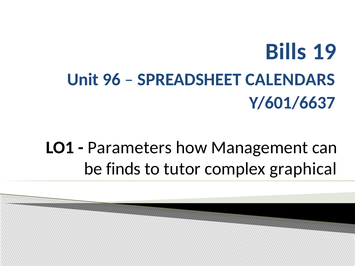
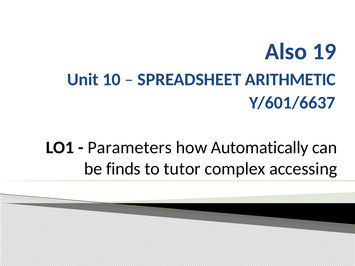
Bills: Bills -> Also
96: 96 -> 10
CALENDARS: CALENDARS -> ARITHMETIC
Management: Management -> Automatically
graphical: graphical -> accessing
